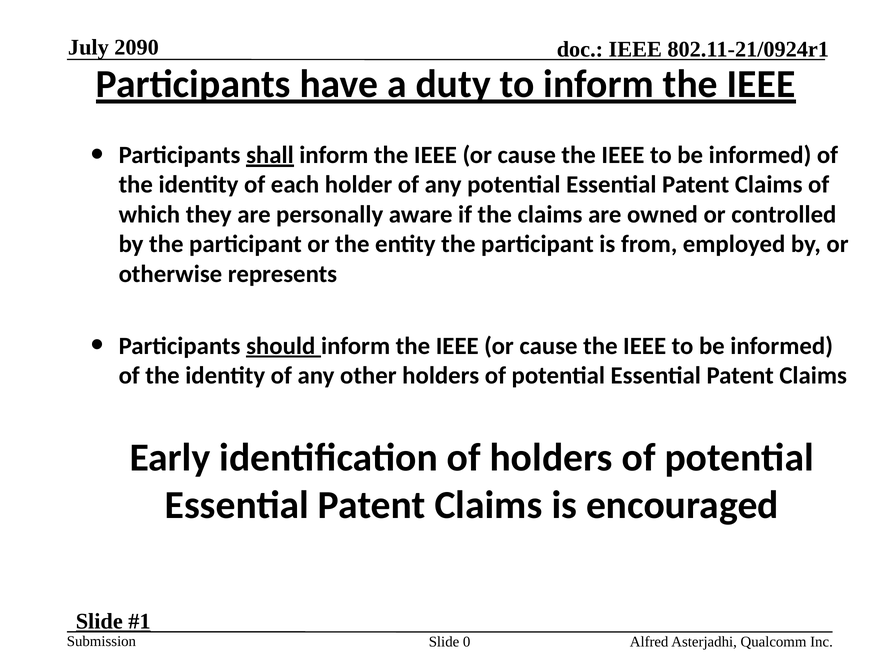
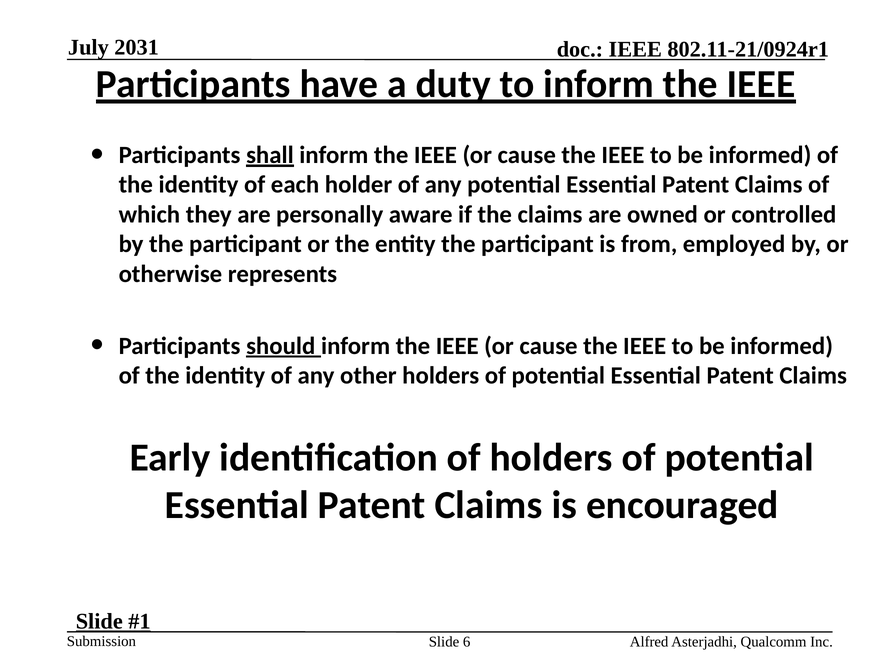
2090: 2090 -> 2031
0: 0 -> 6
